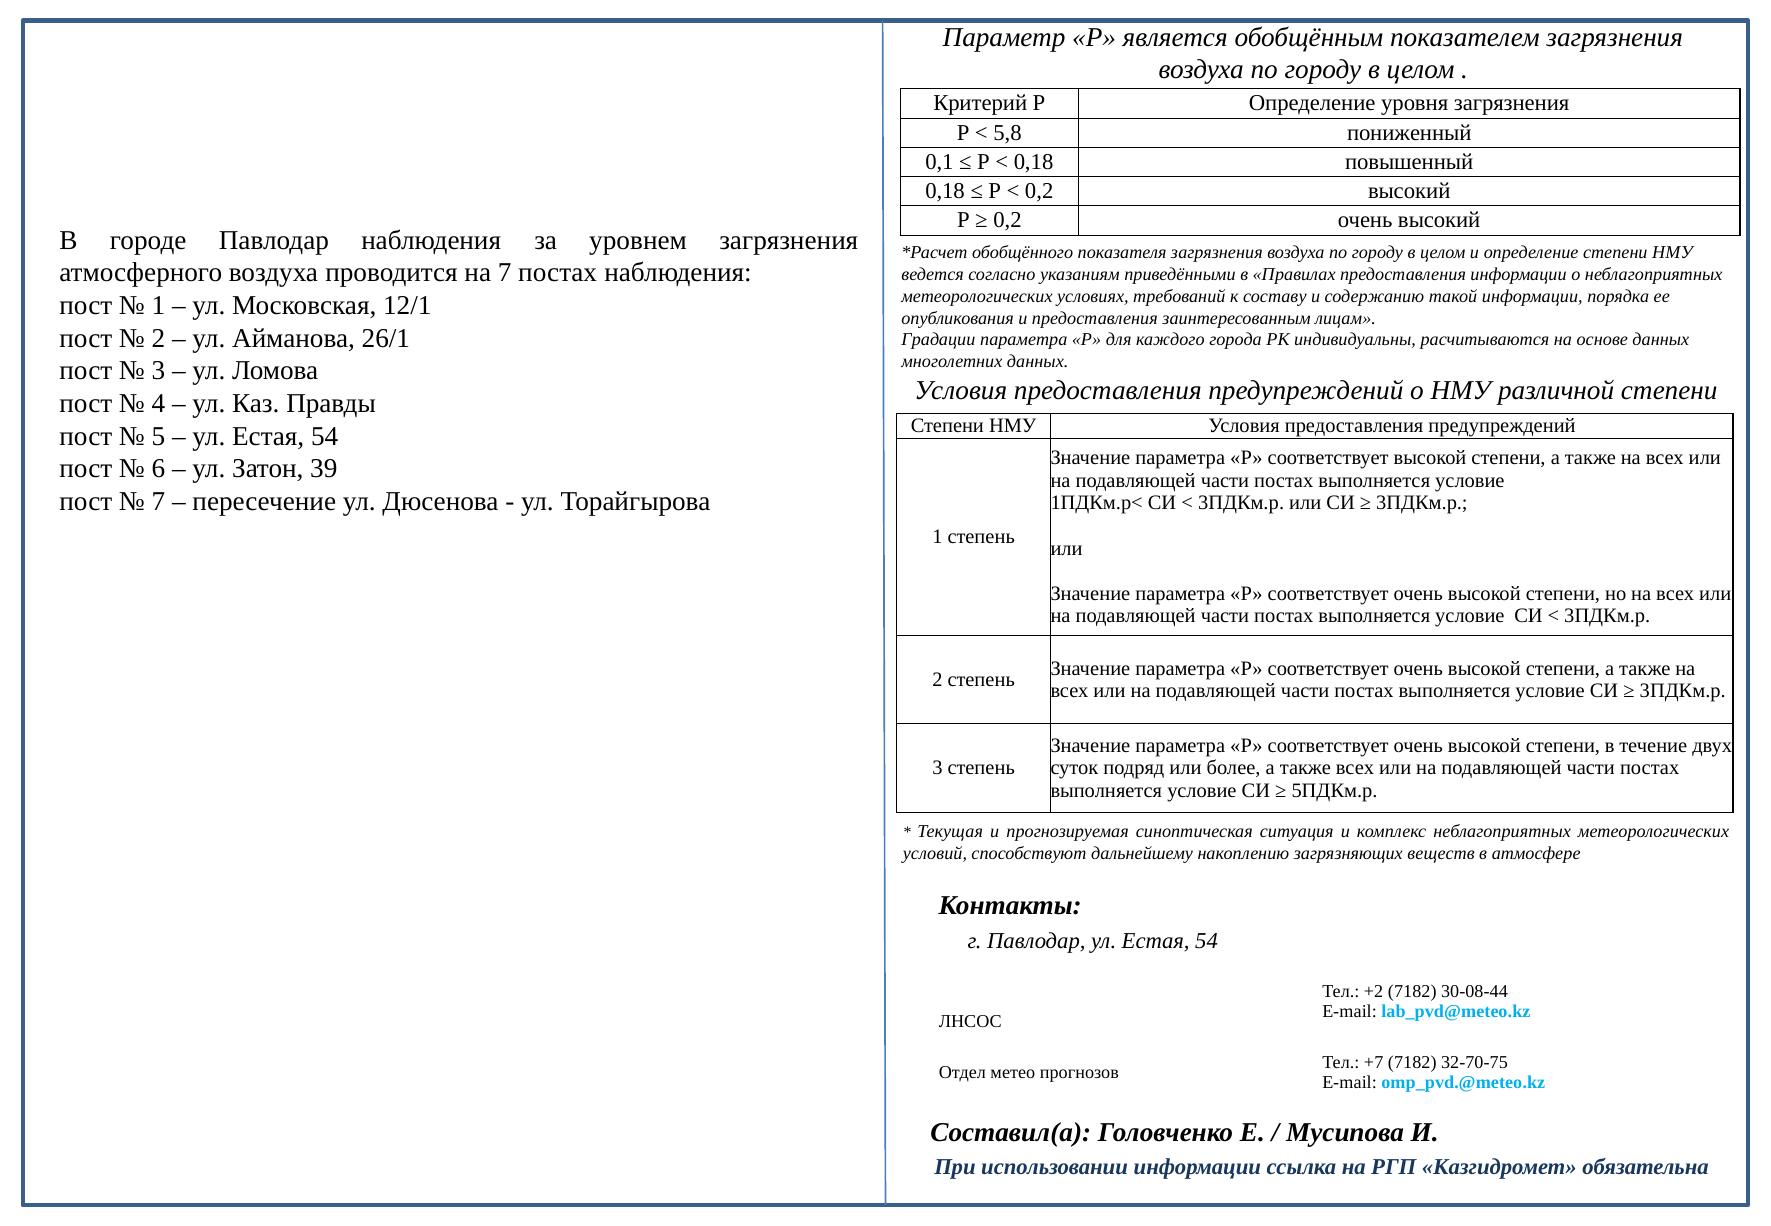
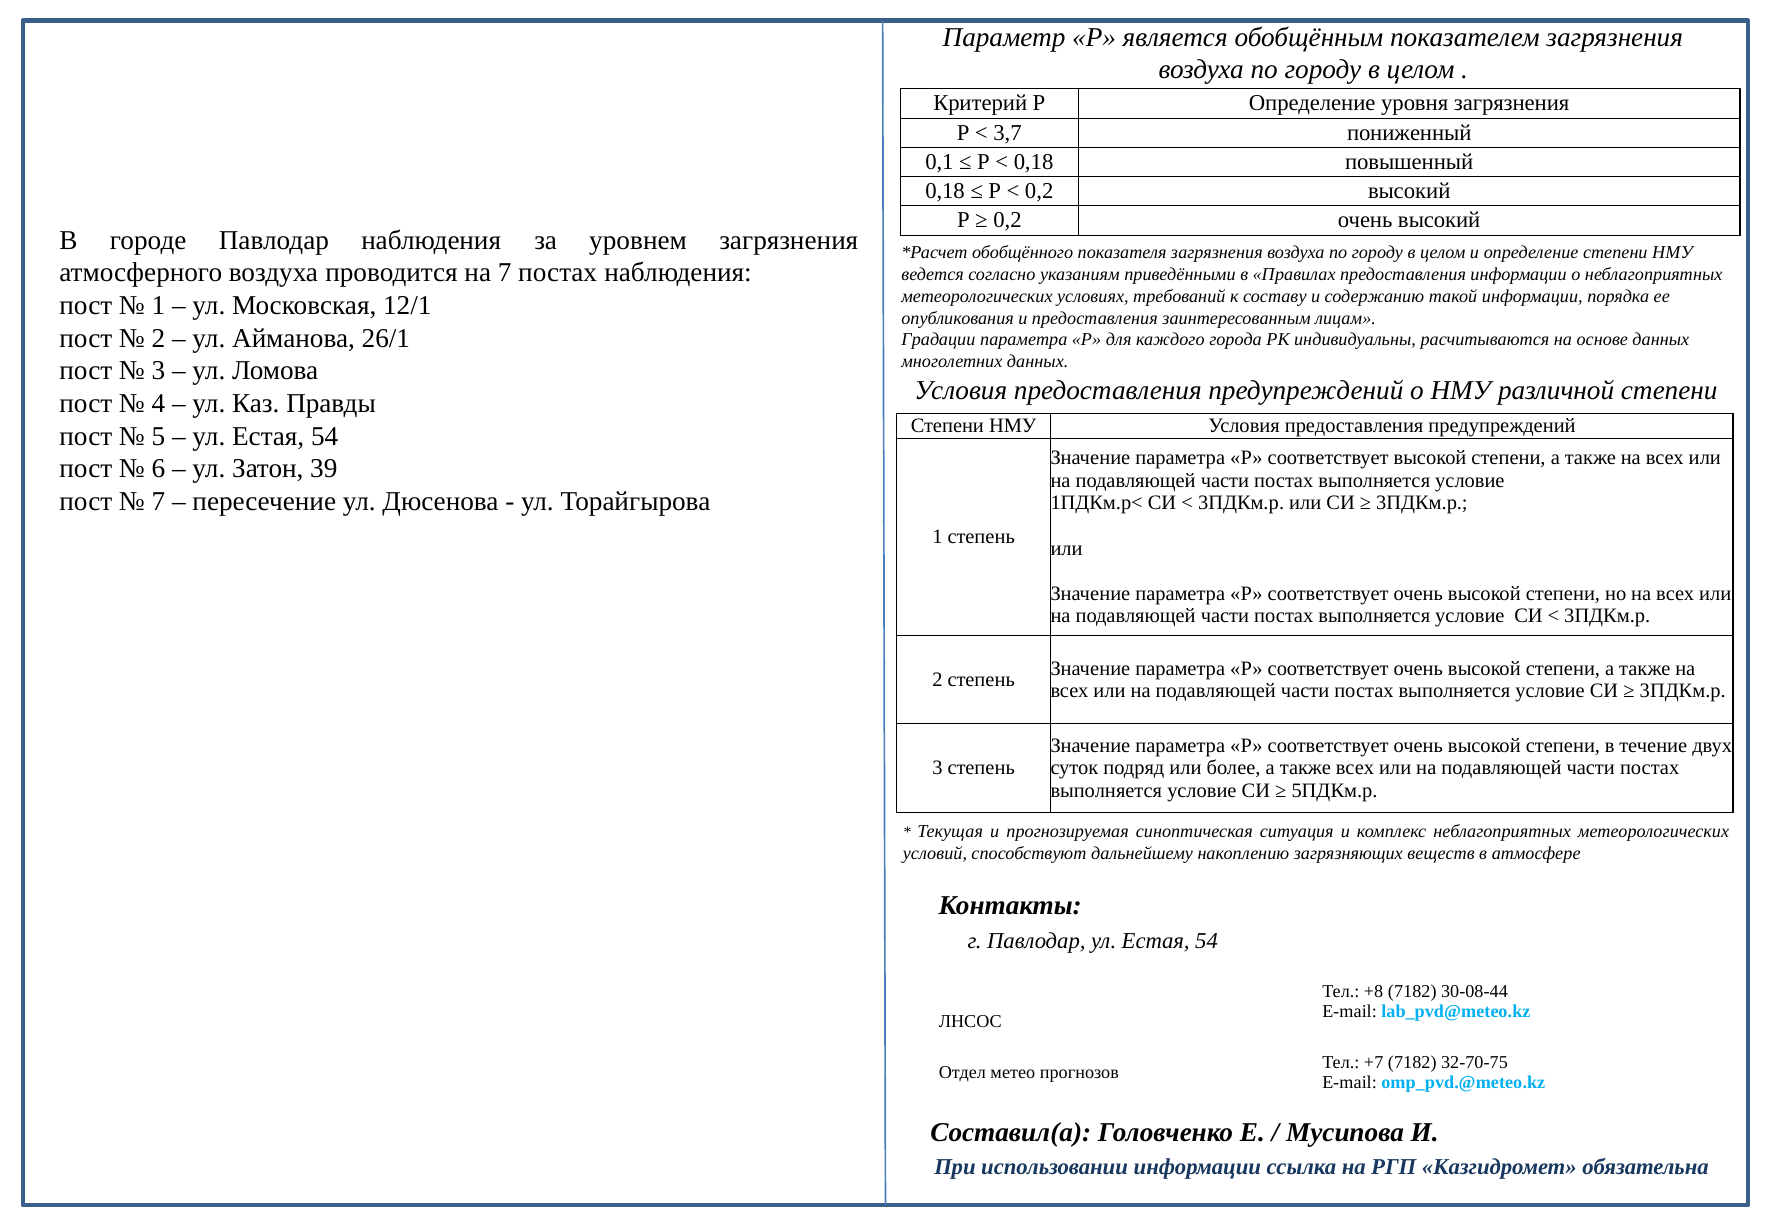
5,8: 5,8 -> 3,7
+2: +2 -> +8
